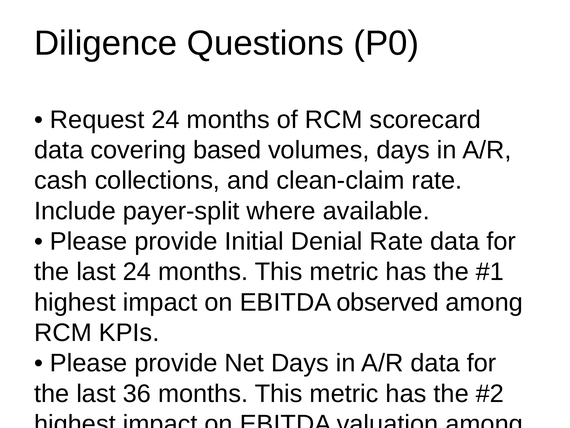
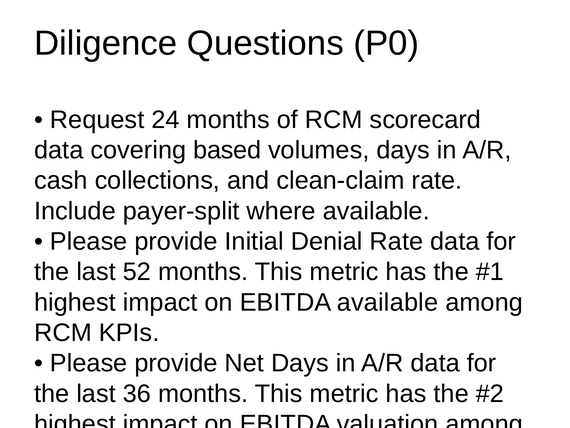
last 24: 24 -> 52
EBITDA observed: observed -> available
